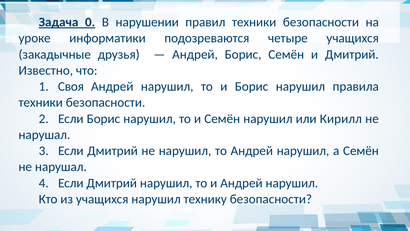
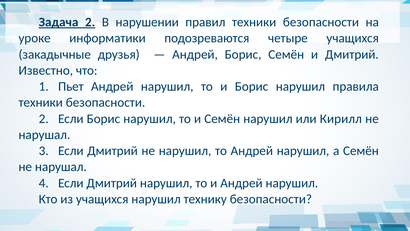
Задача 0: 0 -> 2
Своя: Своя -> Пьет
